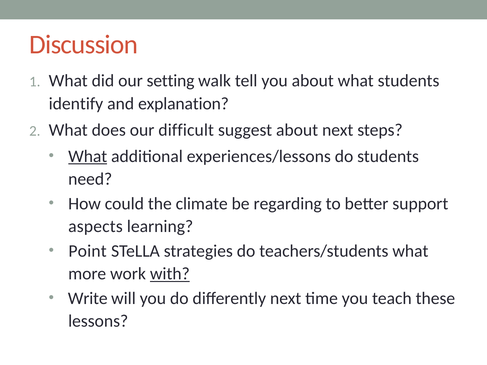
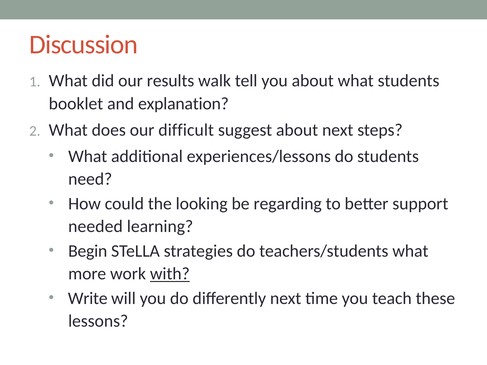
setting: setting -> results
identify: identify -> booklet
What at (88, 156) underline: present -> none
climate: climate -> looking
aspects: aspects -> needed
Point: Point -> Begin
